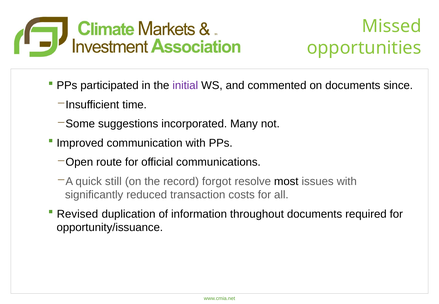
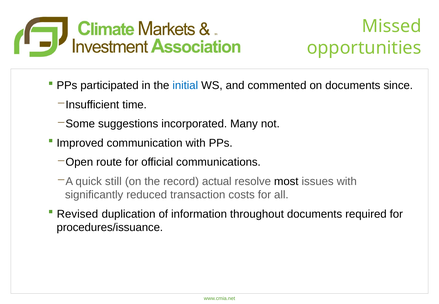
initial colour: purple -> blue
forgot: forgot -> actual
opportunity/issuance: opportunity/issuance -> procedures/issuance
